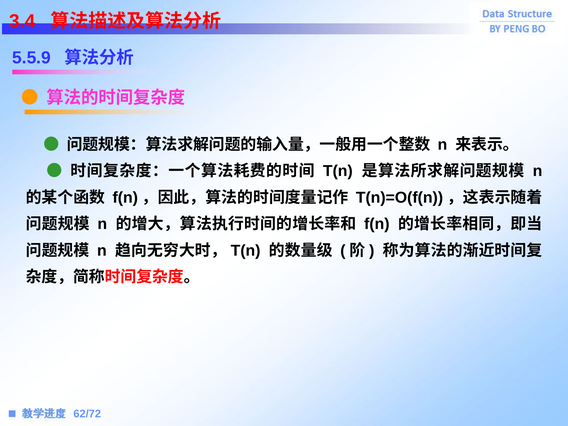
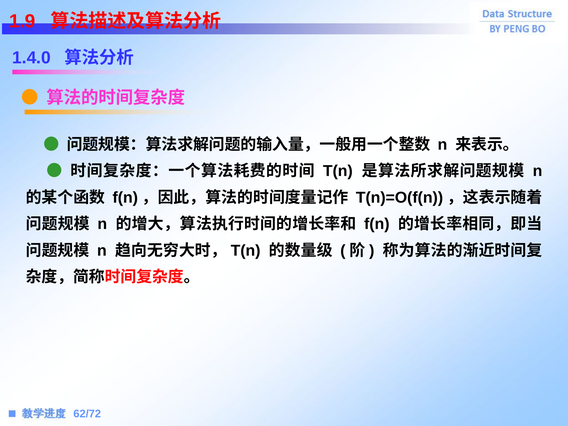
3.4: 3.4 -> 1.9
5.5.9: 5.5.9 -> 1.4.0
